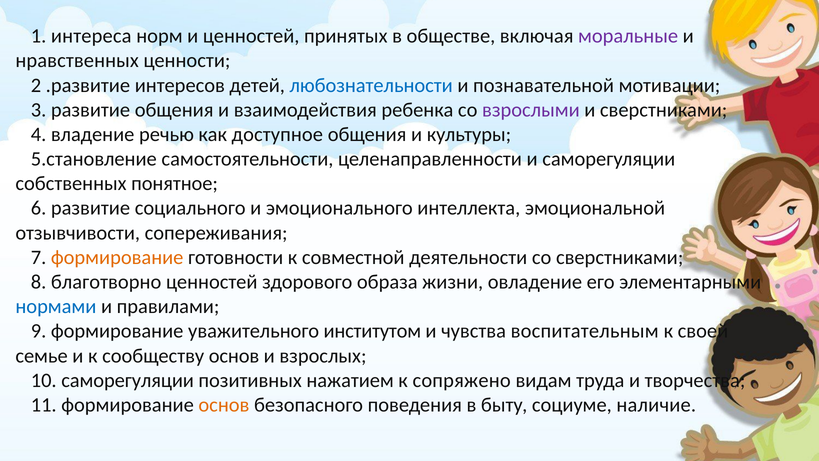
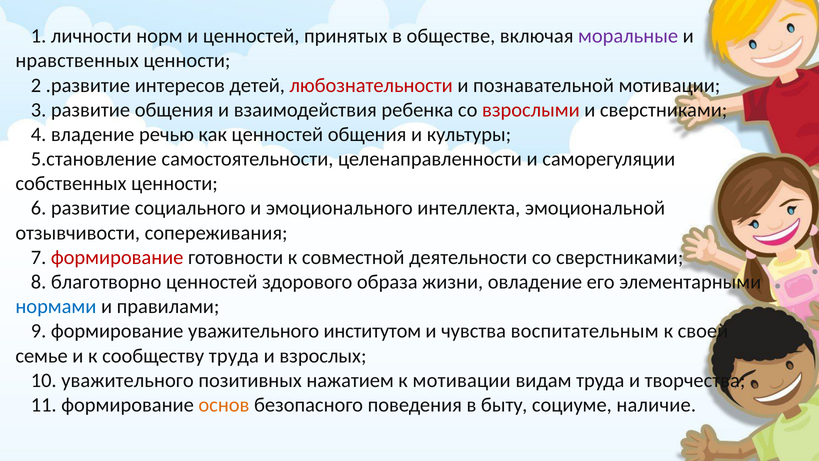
интереса: интереса -> личности
любознательности colour: blue -> red
взрослыми colour: purple -> red
как доступное: доступное -> ценностей
собственных понятное: понятное -> ценности
формирование at (117, 257) colour: orange -> red
сообществу основ: основ -> труда
10 саморегуляции: саморегуляции -> уважительного
к сопряжено: сопряжено -> мотивации
